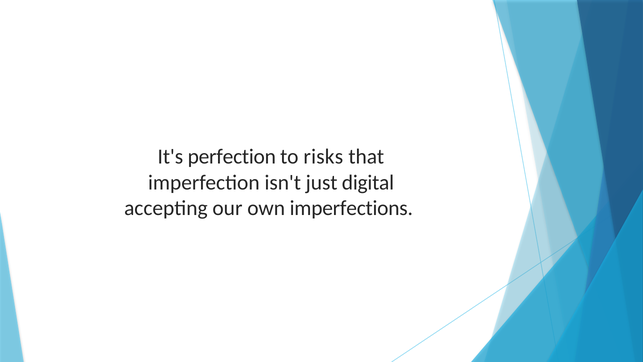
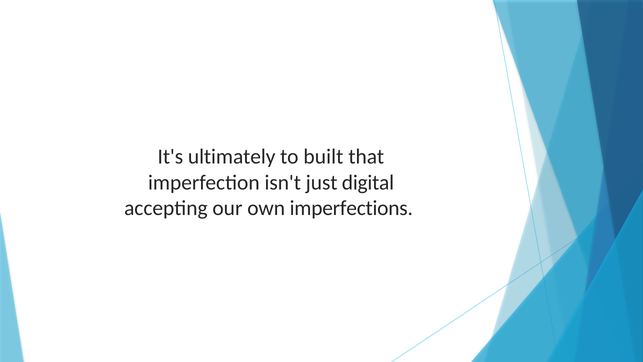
perfection: perfection -> ultimately
risks: risks -> built
